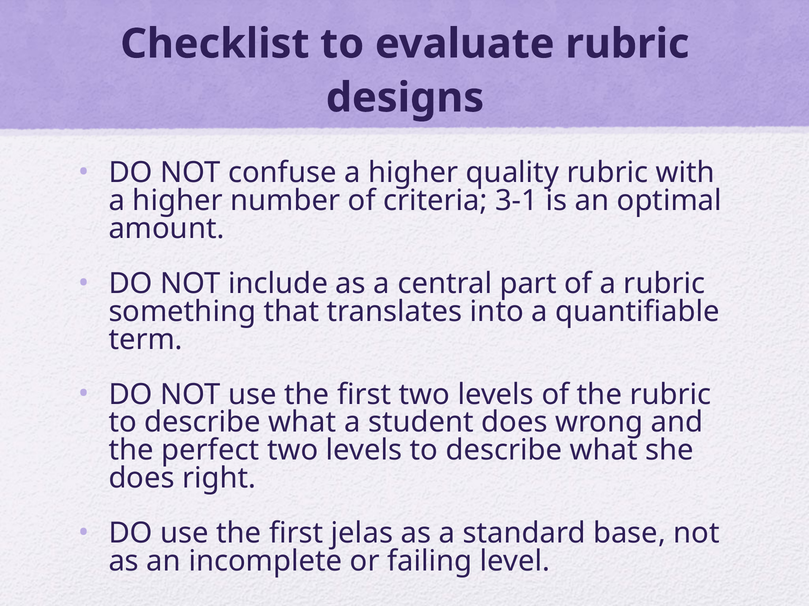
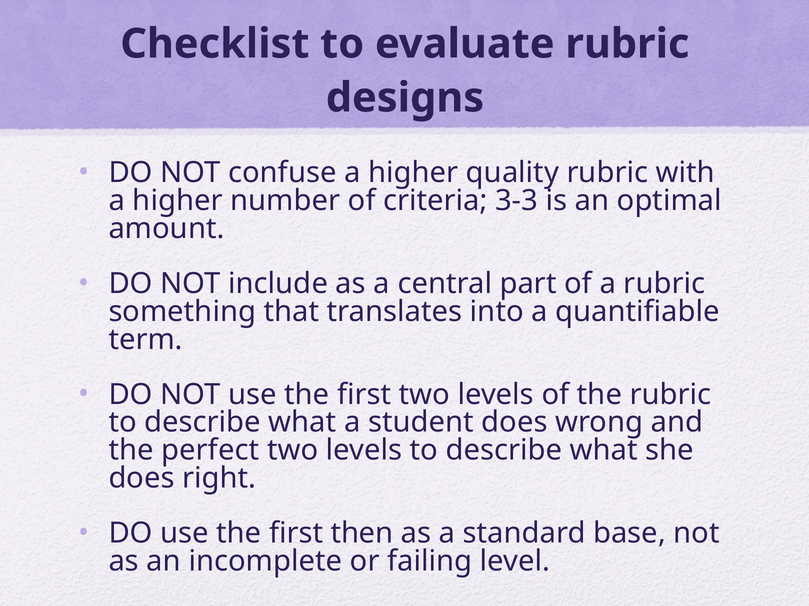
3-1: 3-1 -> 3-3
jelas: jelas -> then
